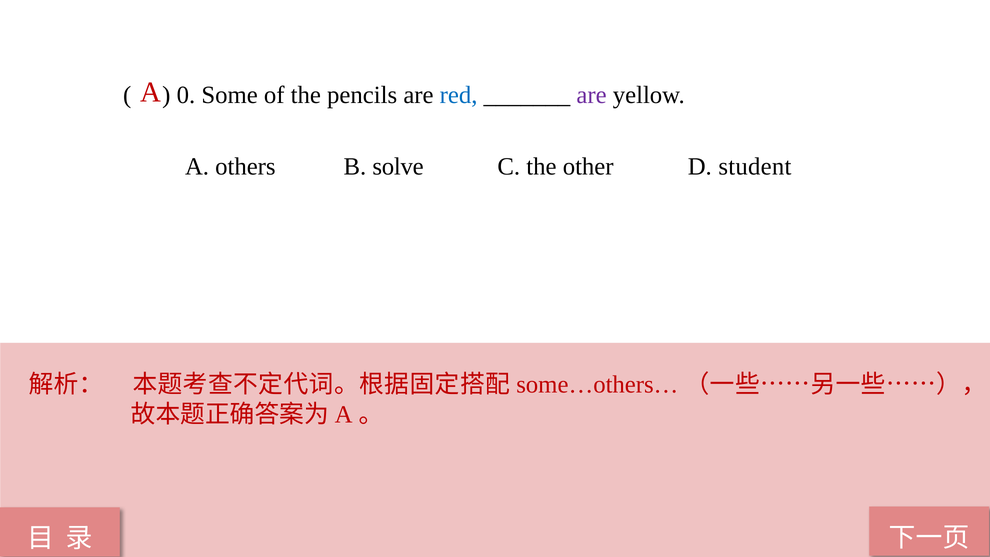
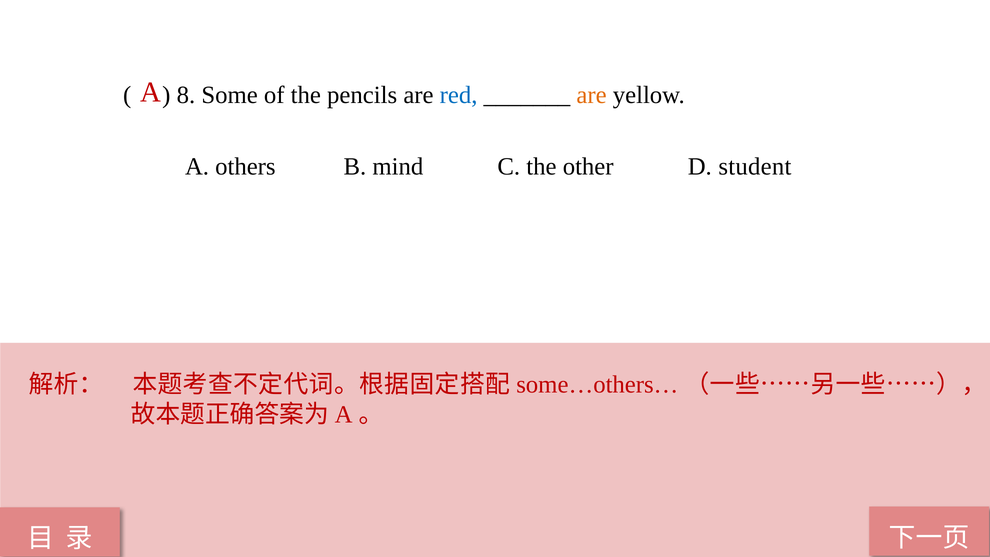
0: 0 -> 8
are at (592, 95) colour: purple -> orange
solve: solve -> mind
